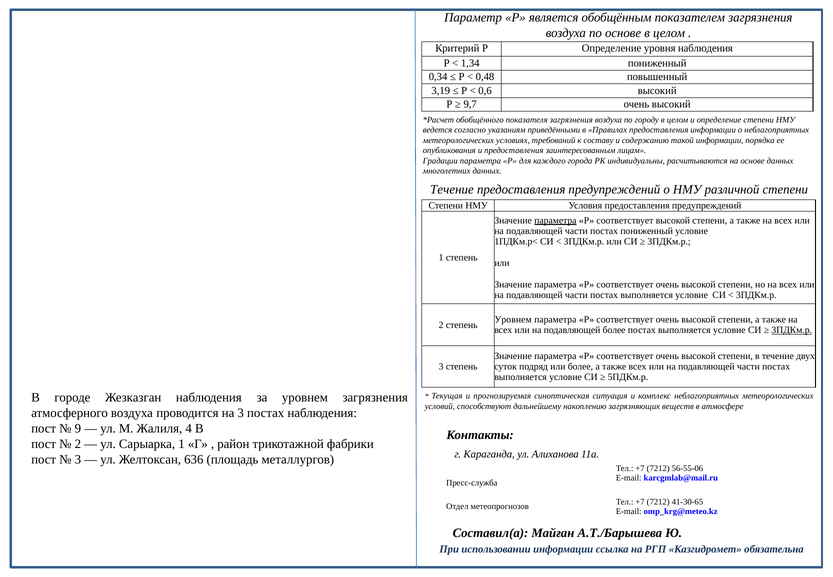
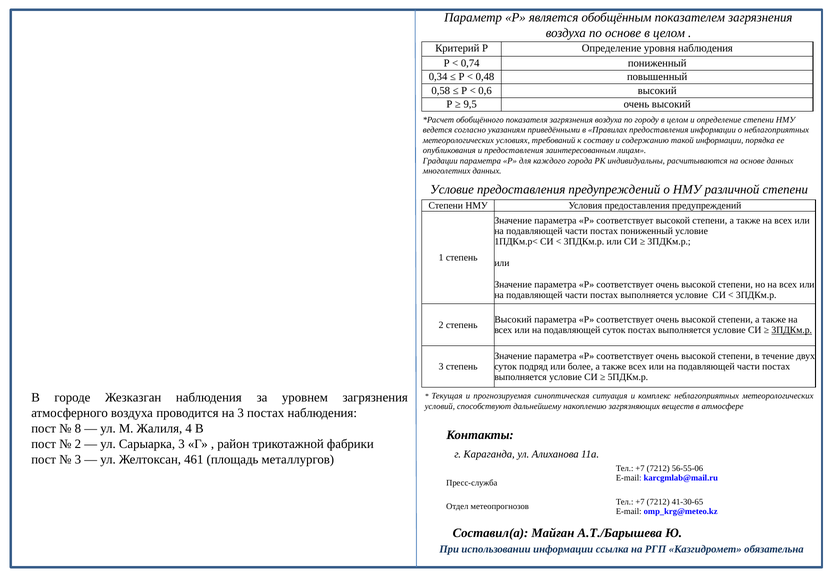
1,34: 1,34 -> 0,74
3,19: 3,19 -> 0,58
9,7: 9,7 -> 9,5
Течение at (452, 190): Течение -> Условие
параметра at (555, 220) underline: present -> none
Уровнем at (513, 319): Уровнем -> Высокий
подавляющей более: более -> суток
9: 9 -> 8
Сарыарка 1: 1 -> 3
636: 636 -> 461
